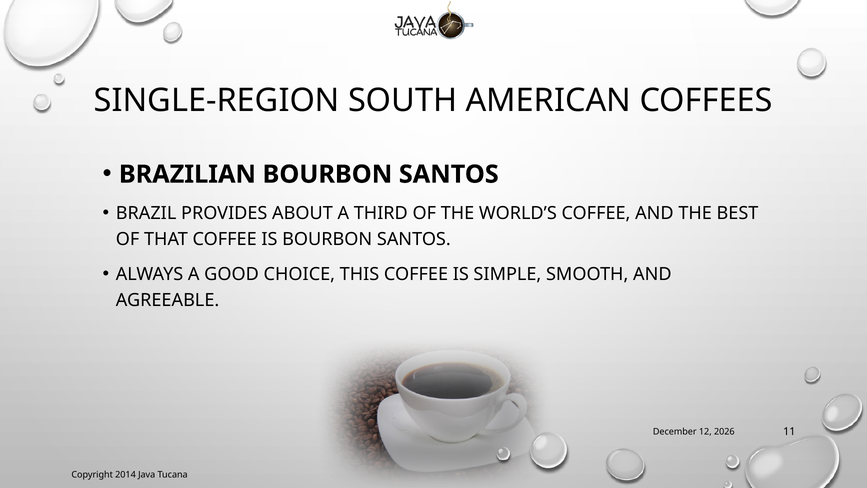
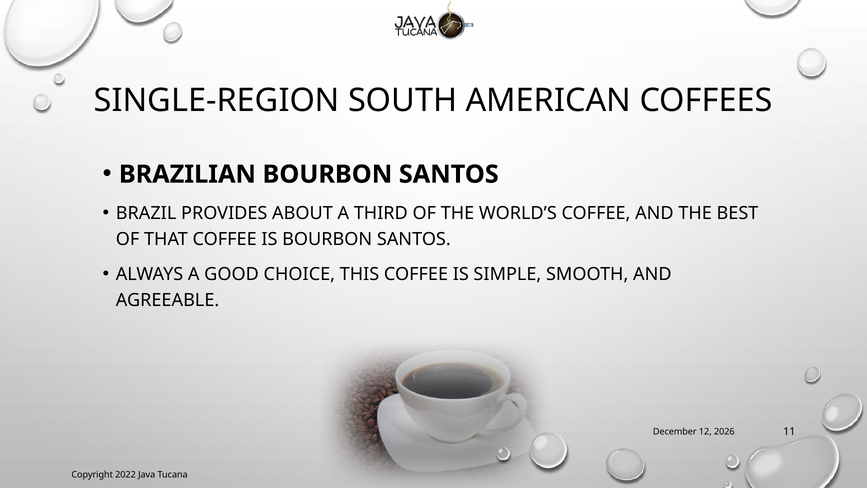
2014: 2014 -> 2022
